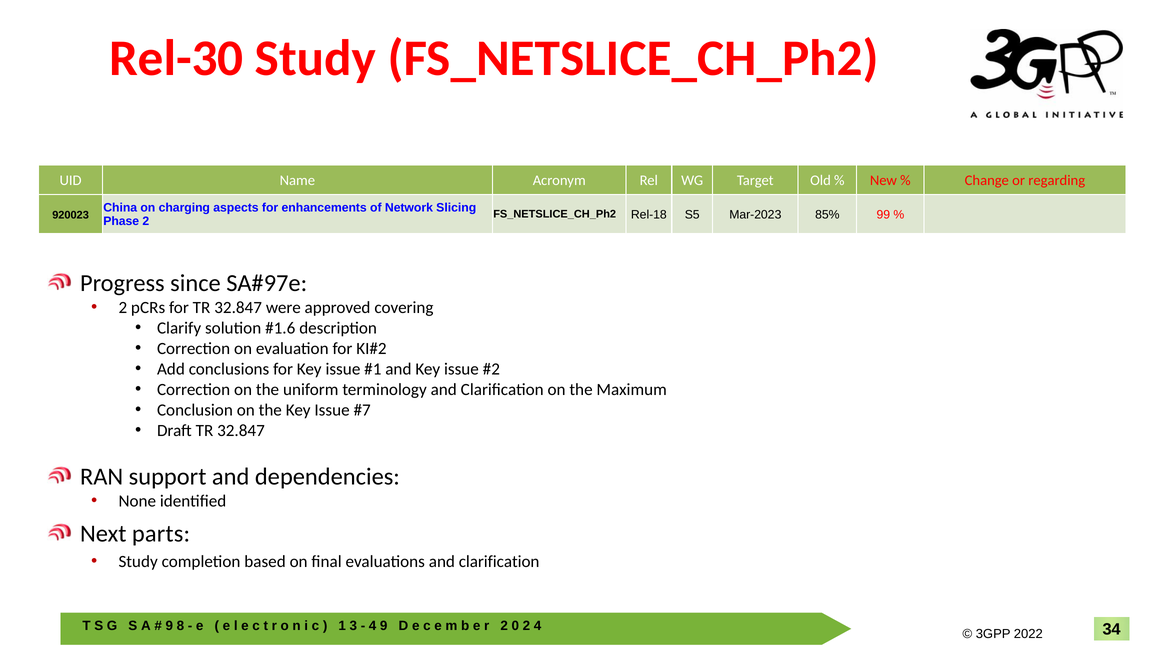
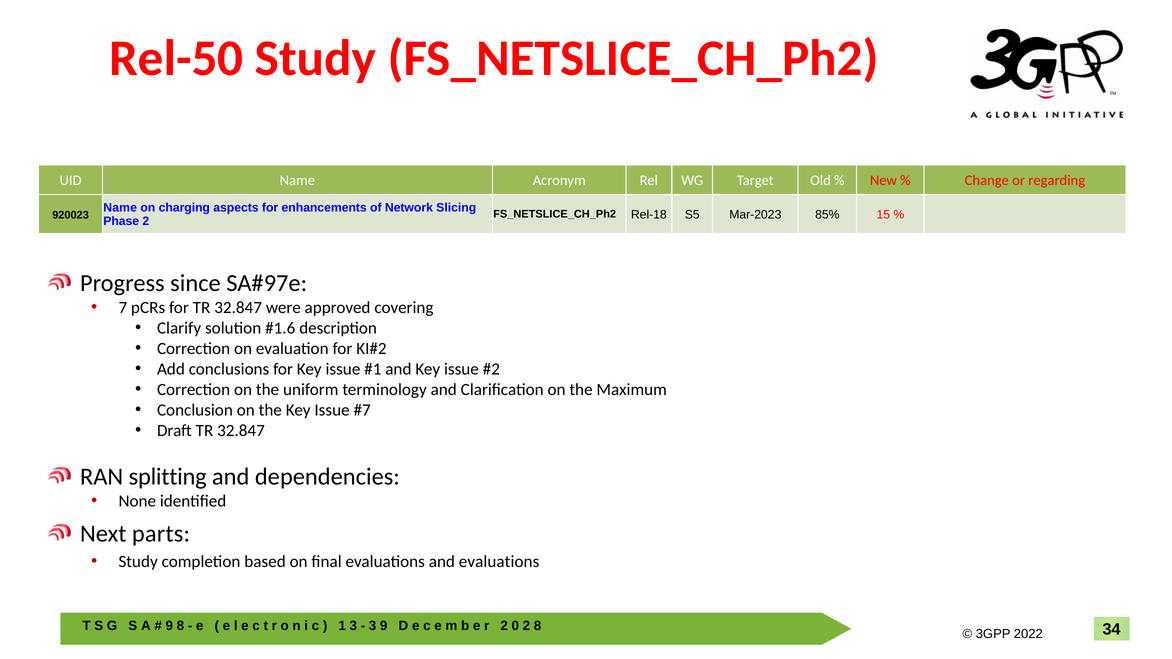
Rel-30: Rel-30 -> Rel-50
China at (120, 208): China -> Name
99: 99 -> 15
2 at (123, 308): 2 -> 7
support: support -> splitting
evaluations and clarification: clarification -> evaluations
4 at (373, 626): 4 -> 3
2 4: 4 -> 8
